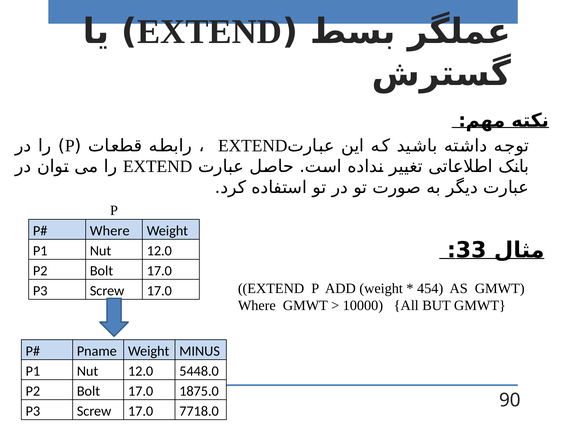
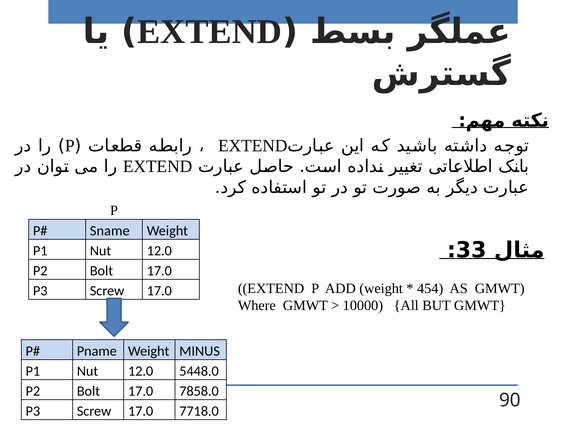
Where at (110, 231): Where -> Sname
1875.0: 1875.0 -> 7858.0
